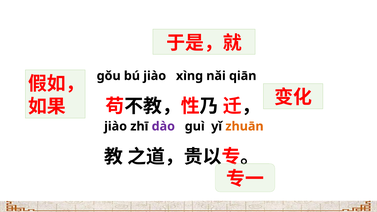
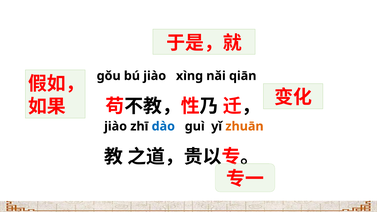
dào colour: purple -> blue
